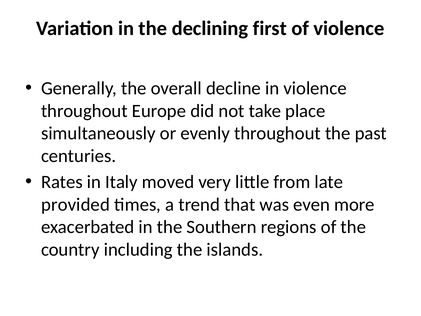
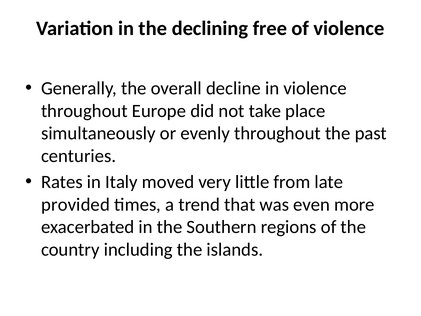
first: first -> free
